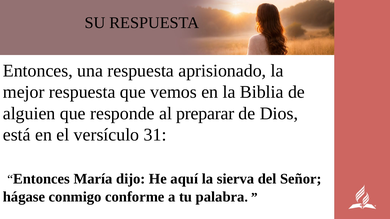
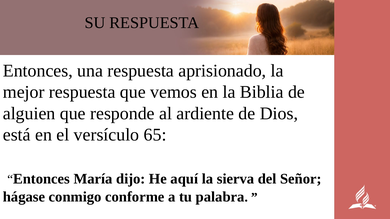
preparar: preparar -> ardiente
31: 31 -> 65
